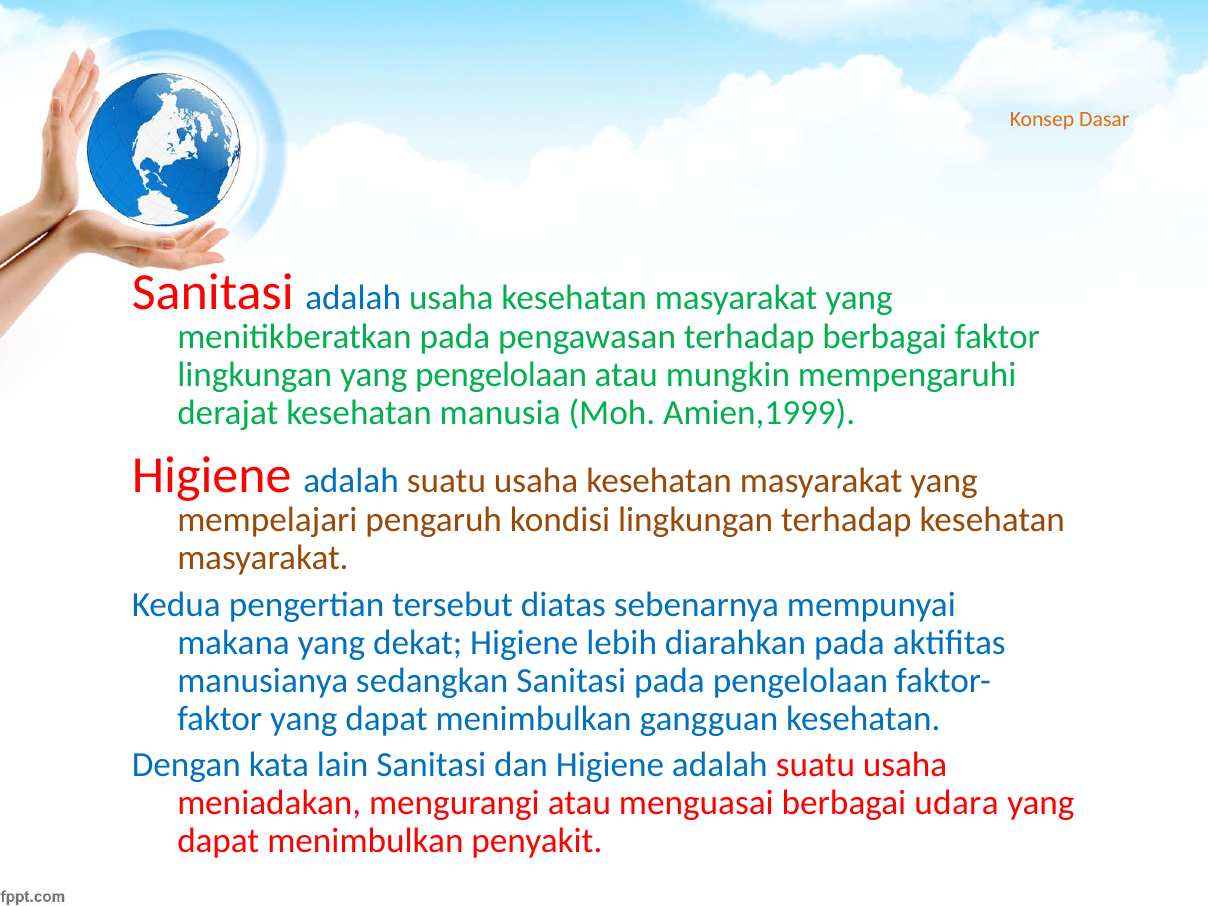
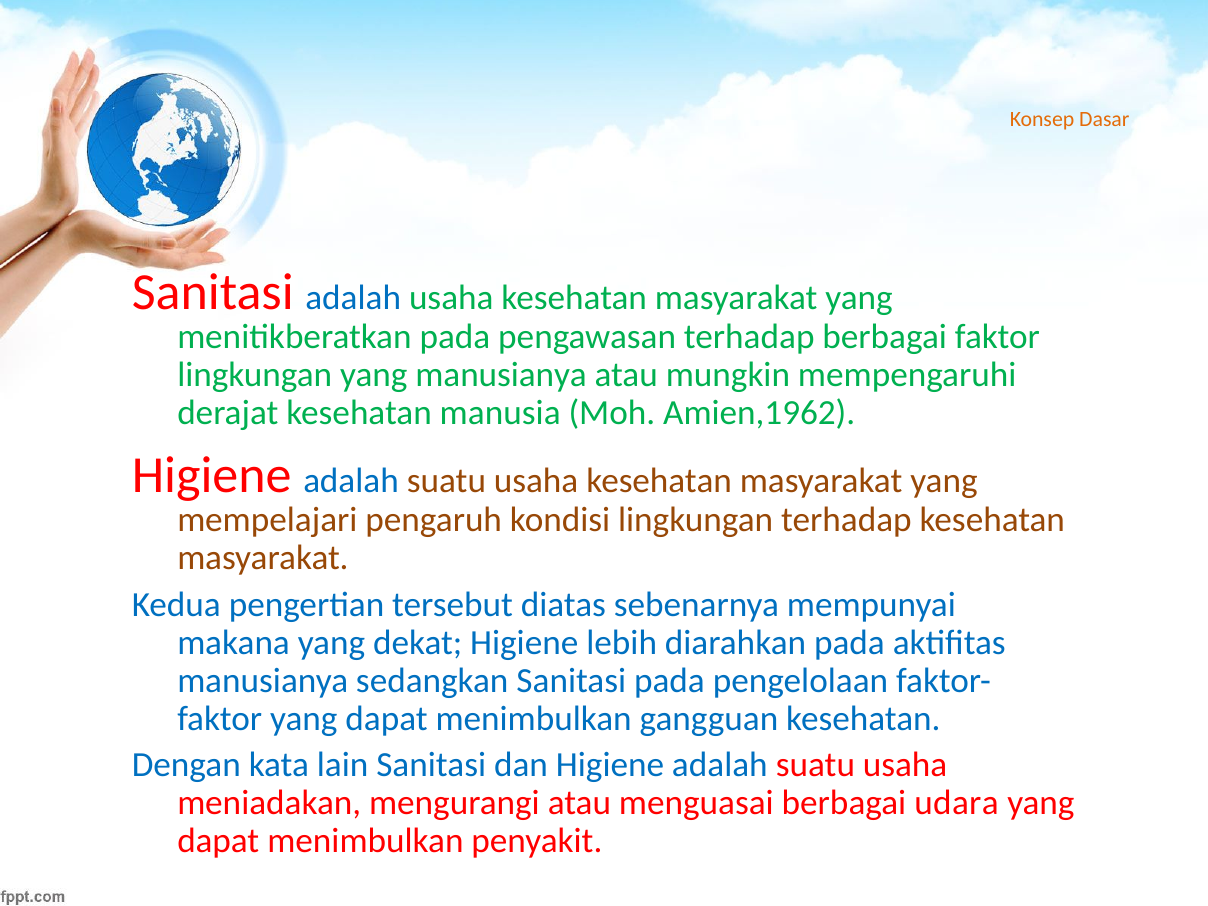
yang pengelolaan: pengelolaan -> manusianya
Amien,1999: Amien,1999 -> Amien,1962
